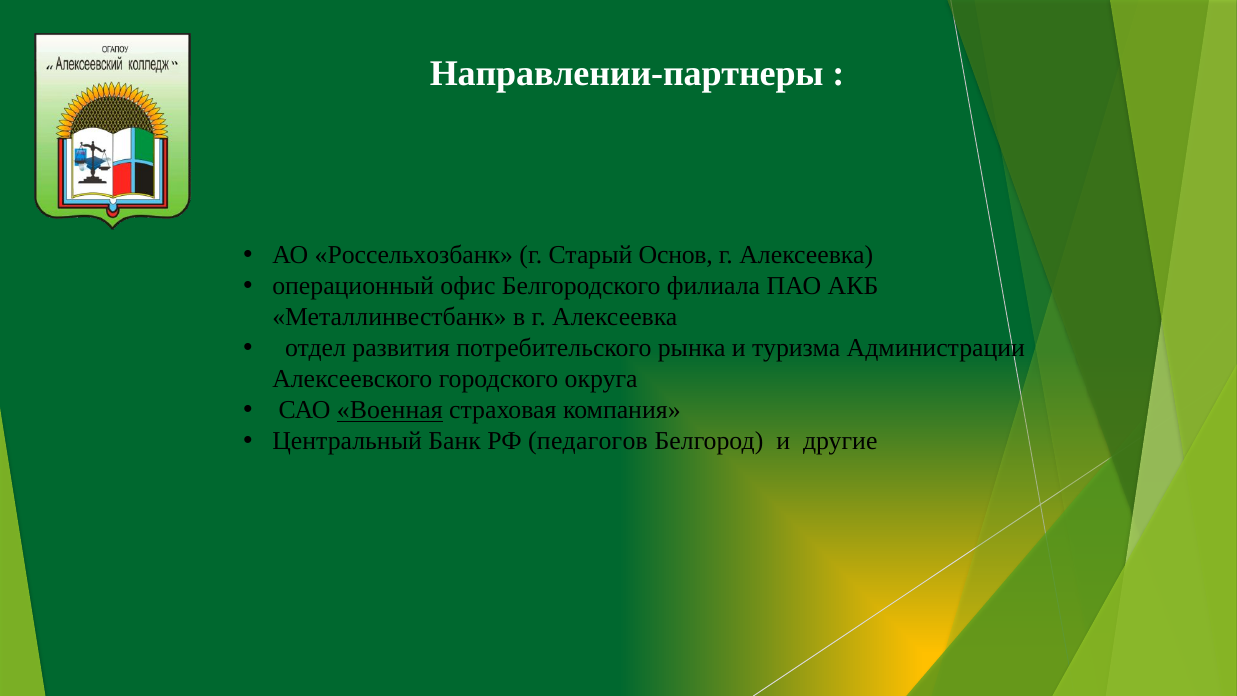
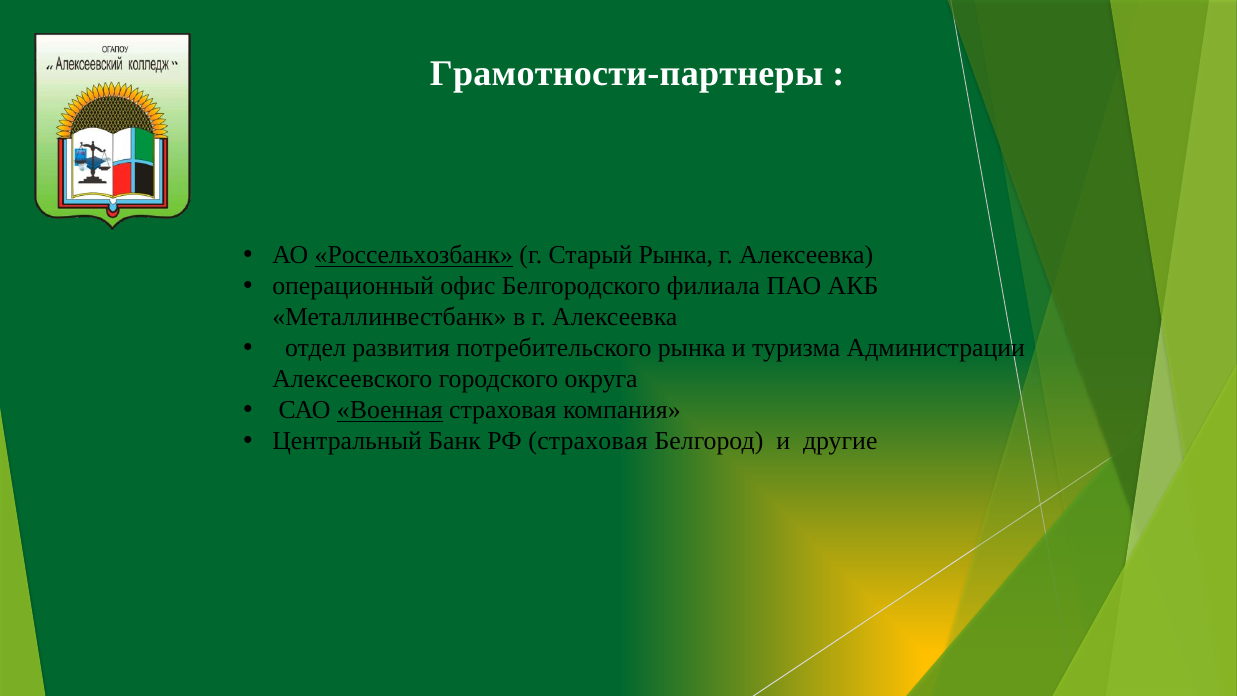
Направлении-партнеры: Направлении-партнеры -> Грамотности-партнеры
Россельхозбанк underline: none -> present
Старый Основ: Основ -> Рынка
РФ педагогов: педагогов -> страховая
